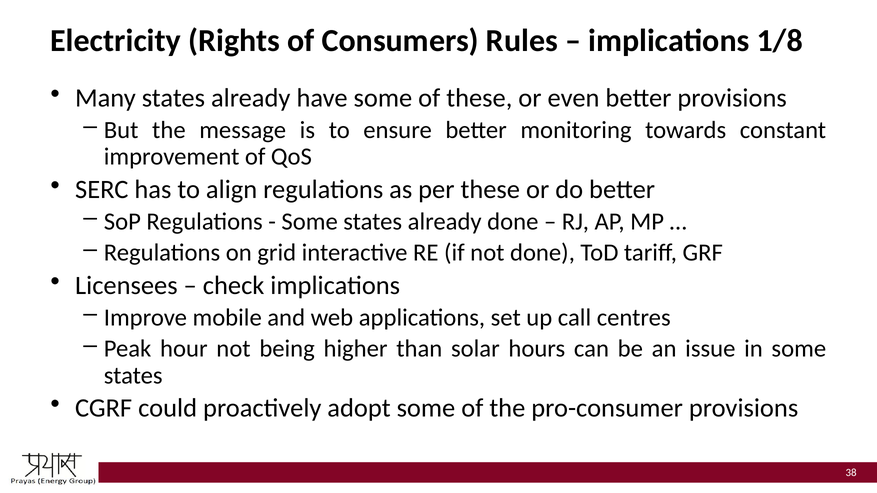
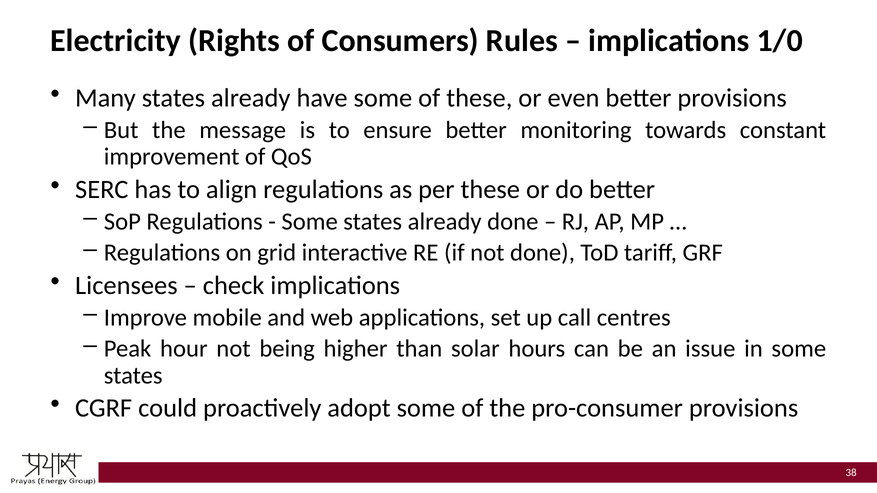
1/8: 1/8 -> 1/0
